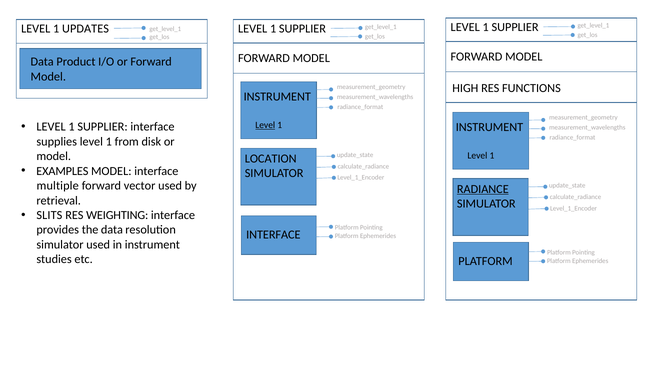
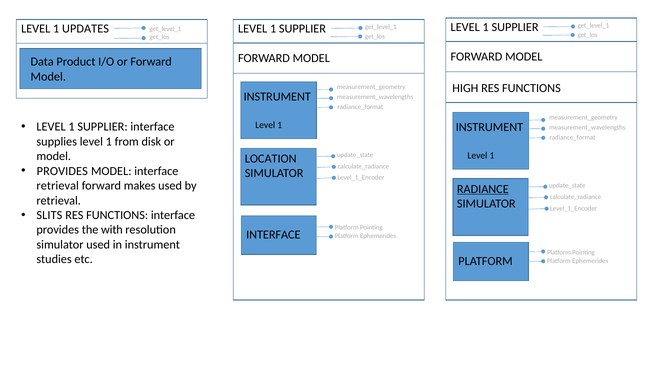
Level at (265, 125) underline: present -> none
EXAMPLES at (62, 171): EXAMPLES -> PROVIDES
multiple at (58, 186): multiple -> retrieval
vector: vector -> makes
WEIGHTING at (117, 215): WEIGHTING -> FUNCTIONS
the data: data -> with
